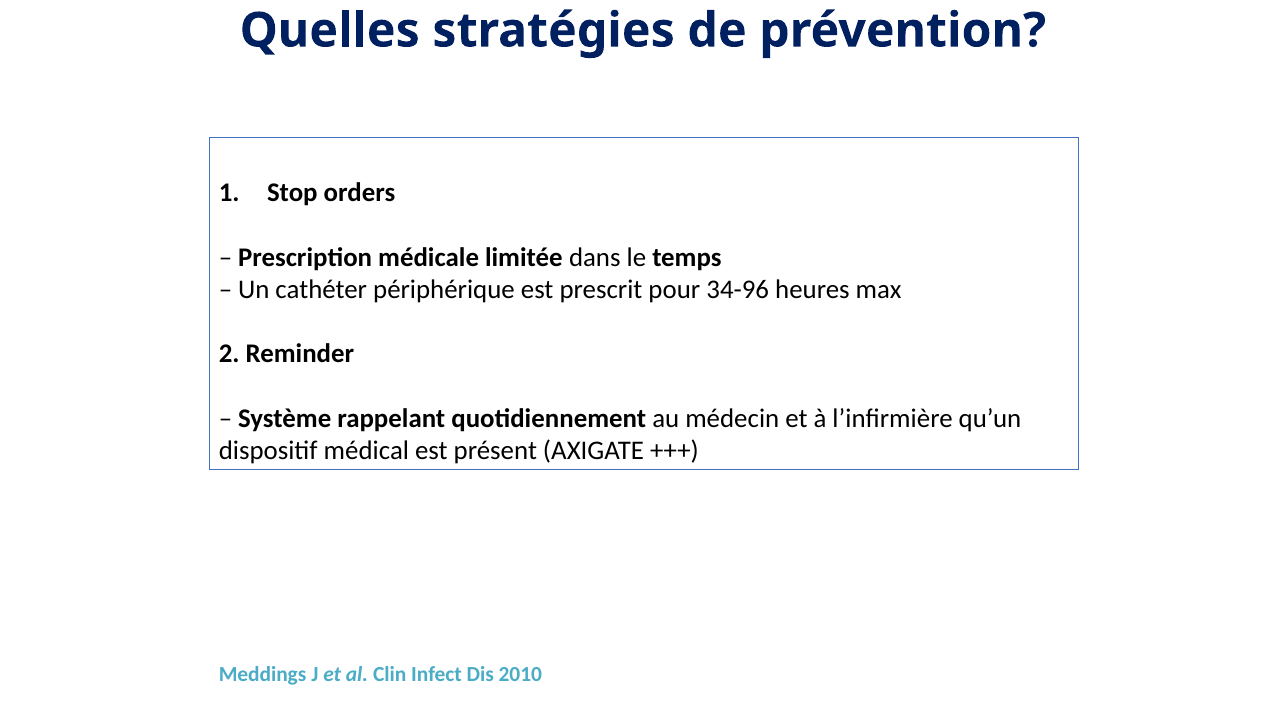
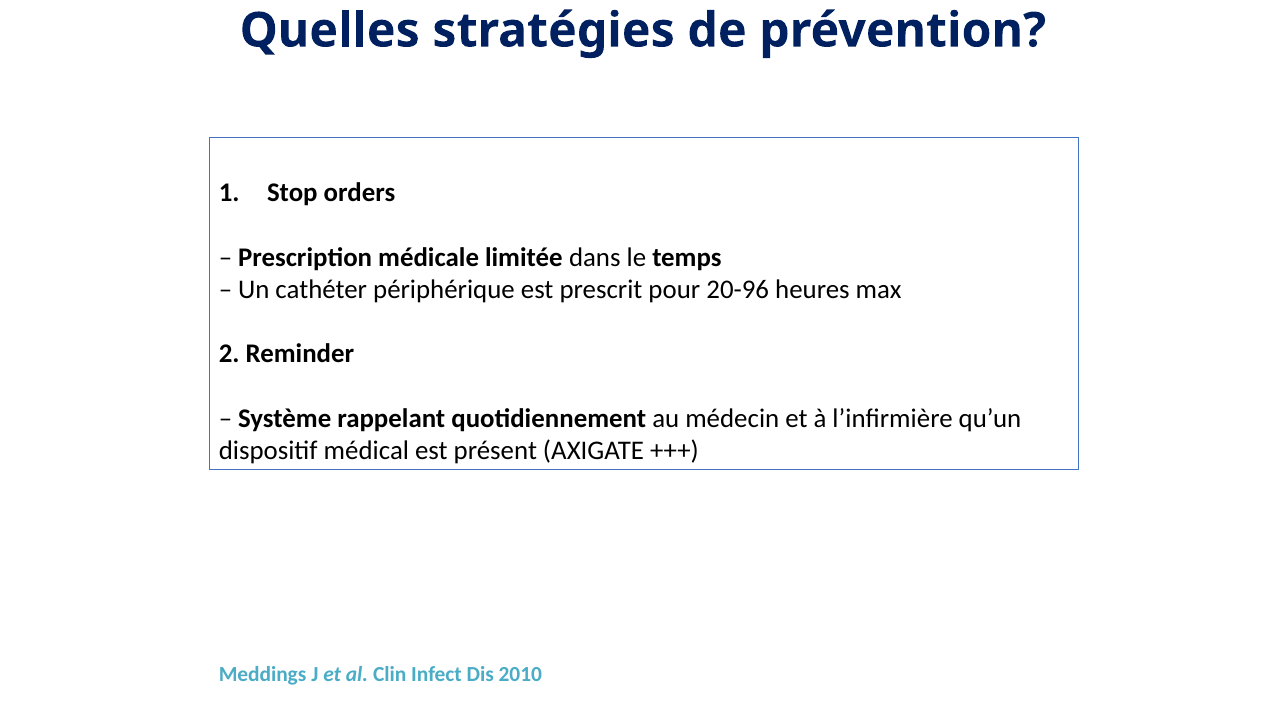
34-96: 34-96 -> 20-96
